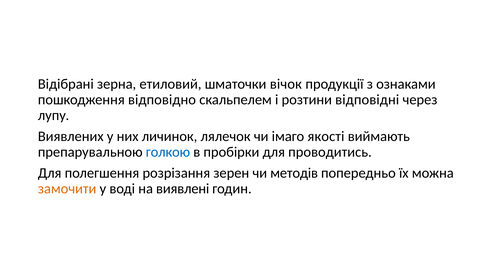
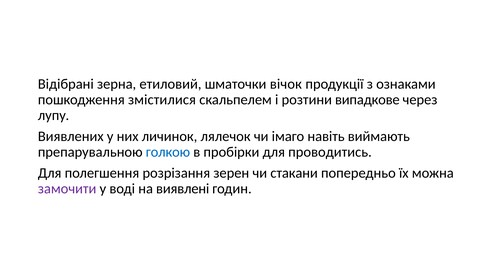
відповідно: відповідно -> змістилися
відповідні: відповідні -> випадкове
якості: якості -> навіть
методів: методів -> стакани
замочити colour: orange -> purple
